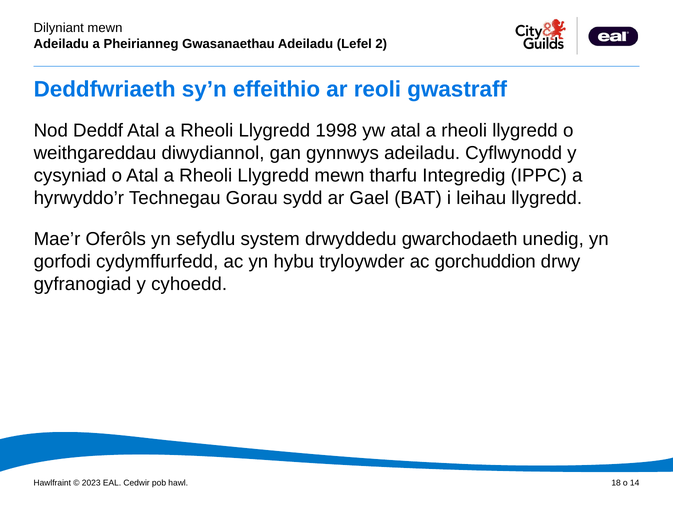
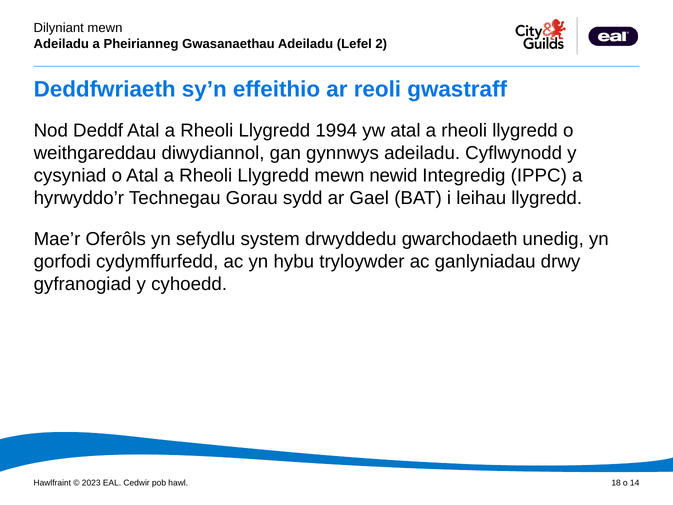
1998: 1998 -> 1994
tharfu: tharfu -> newid
gorchuddion: gorchuddion -> ganlyniadau
